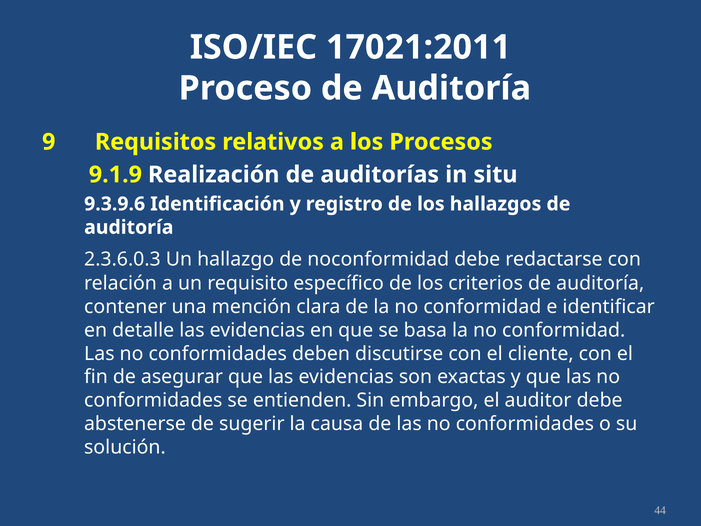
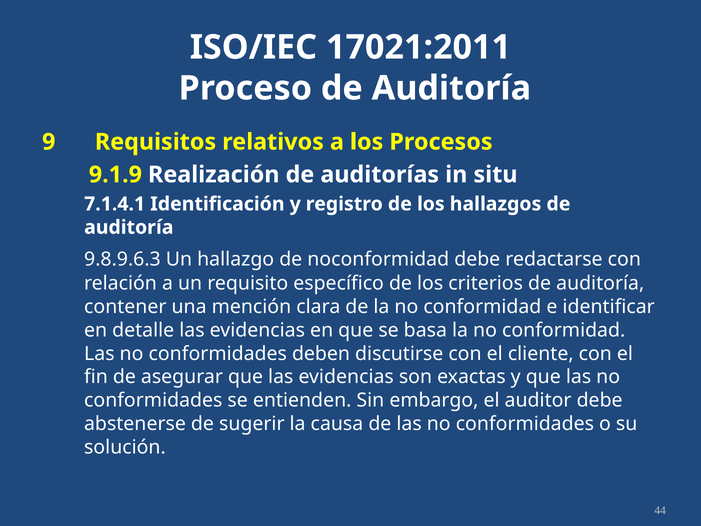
9.3.9.6: 9.3.9.6 -> 7.1.4.1
2.3.6.0.3: 2.3.6.0.3 -> 9.8.9.6.3
